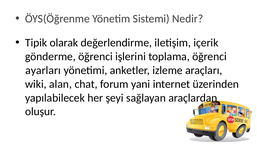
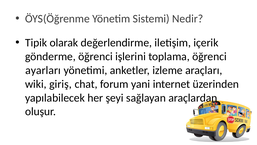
alan: alan -> giriş
